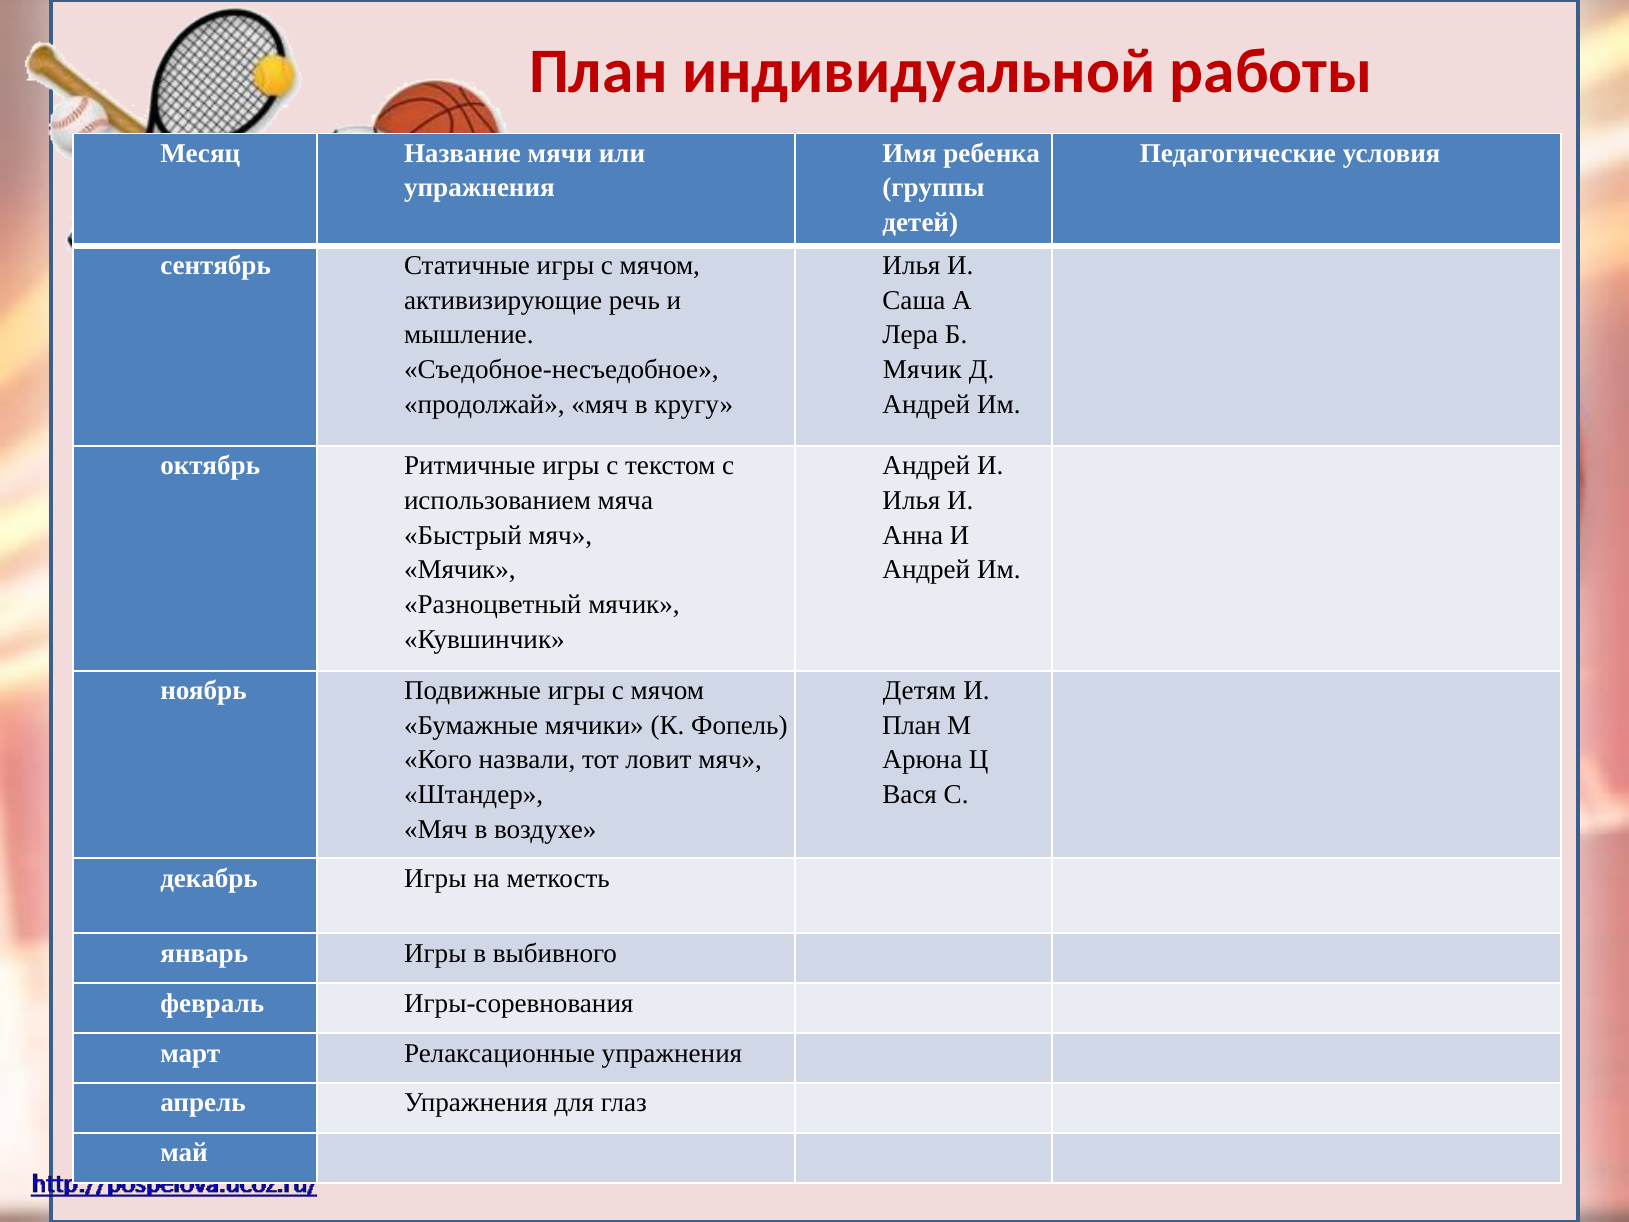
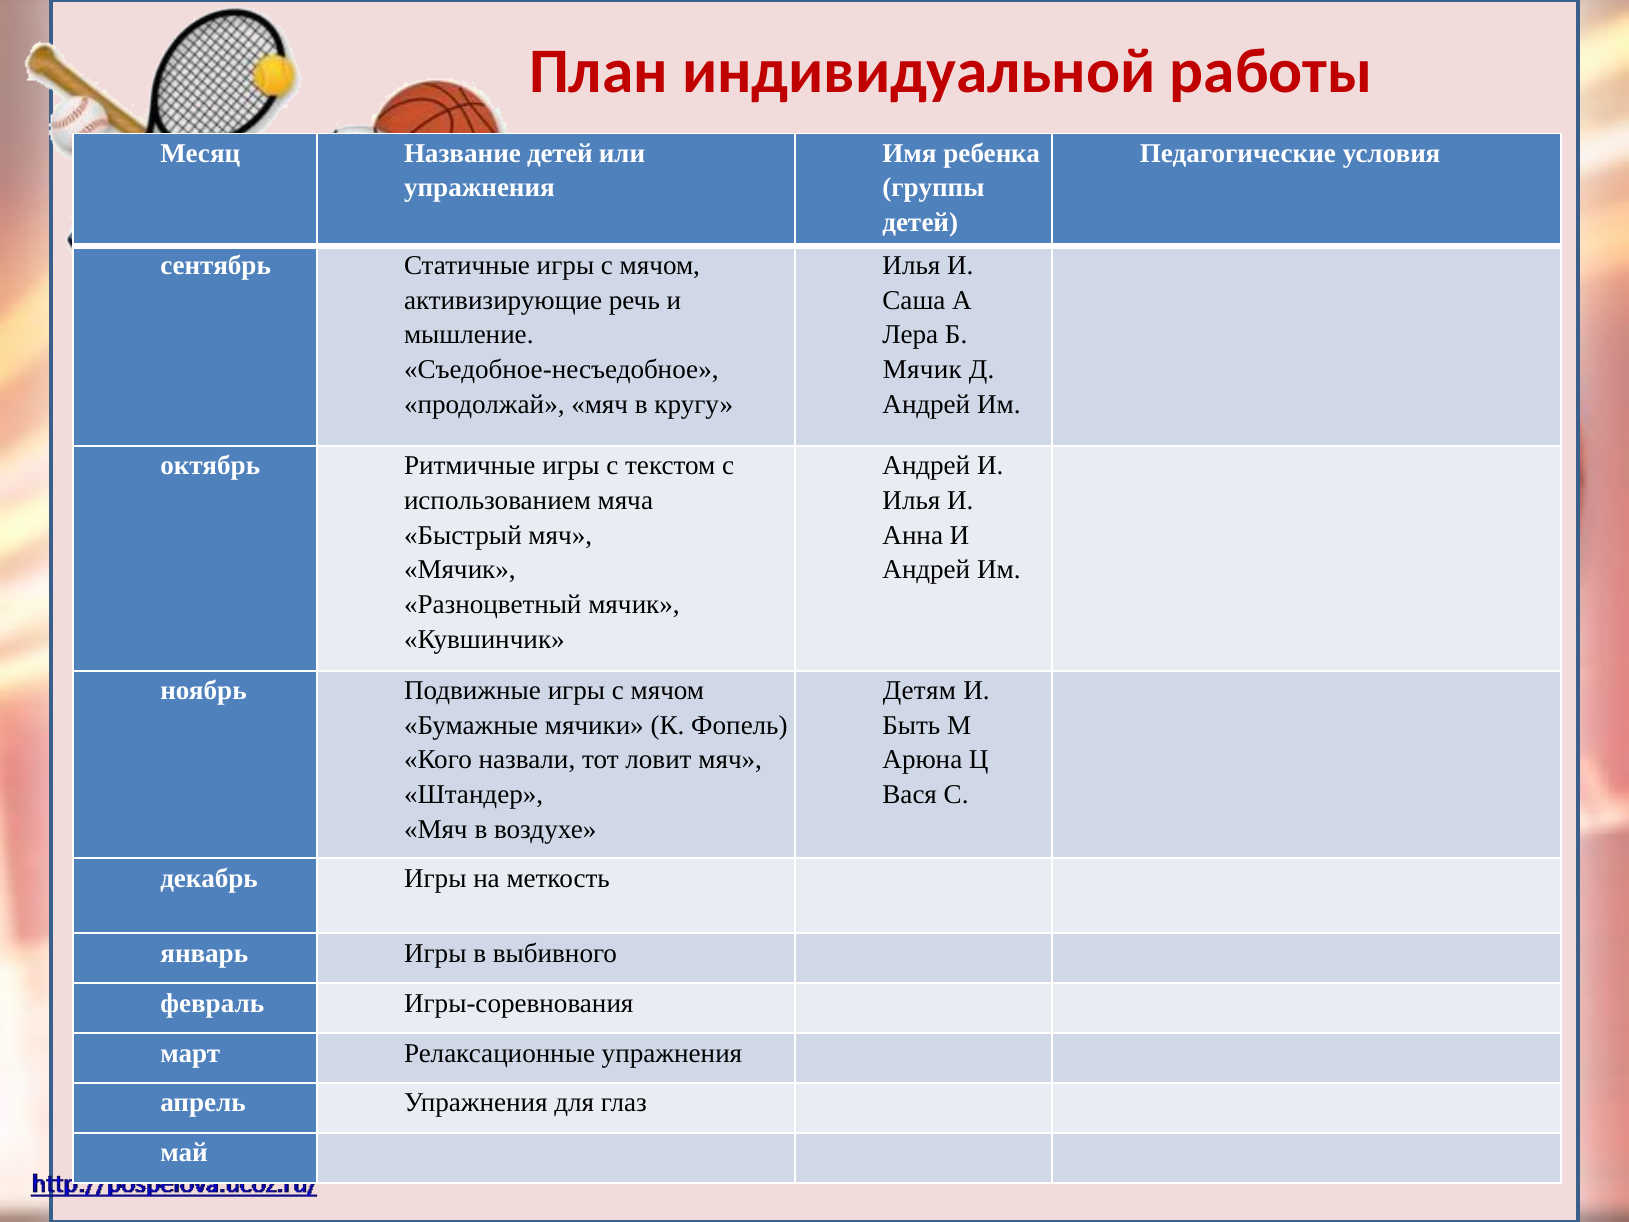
Название мячи: мячи -> детей
План at (911, 725): План -> Быть
